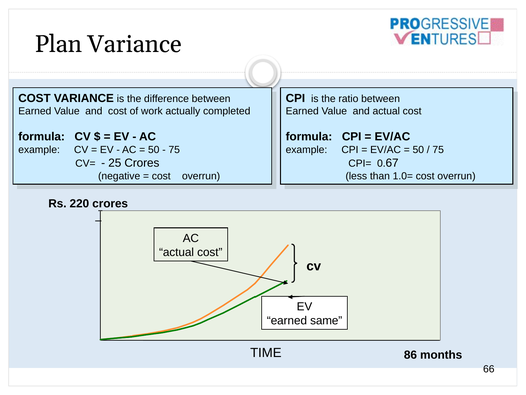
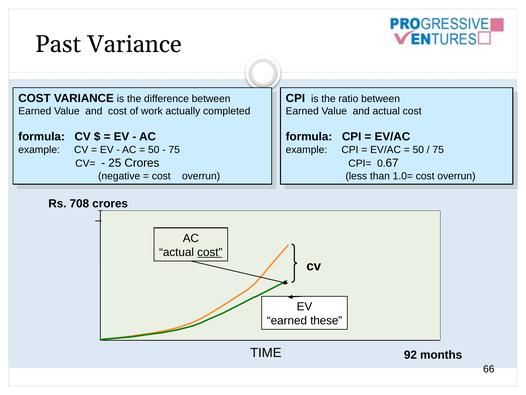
Plan: Plan -> Past
220: 220 -> 708
cost at (210, 252) underline: none -> present
same: same -> these
86: 86 -> 92
